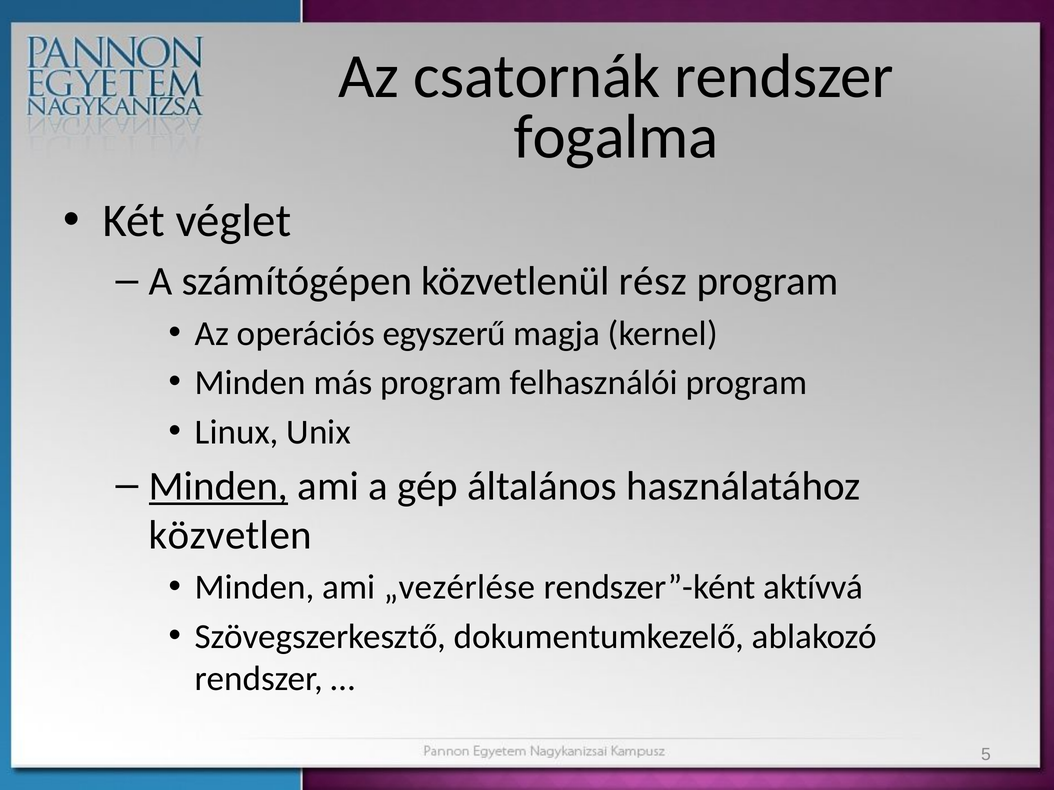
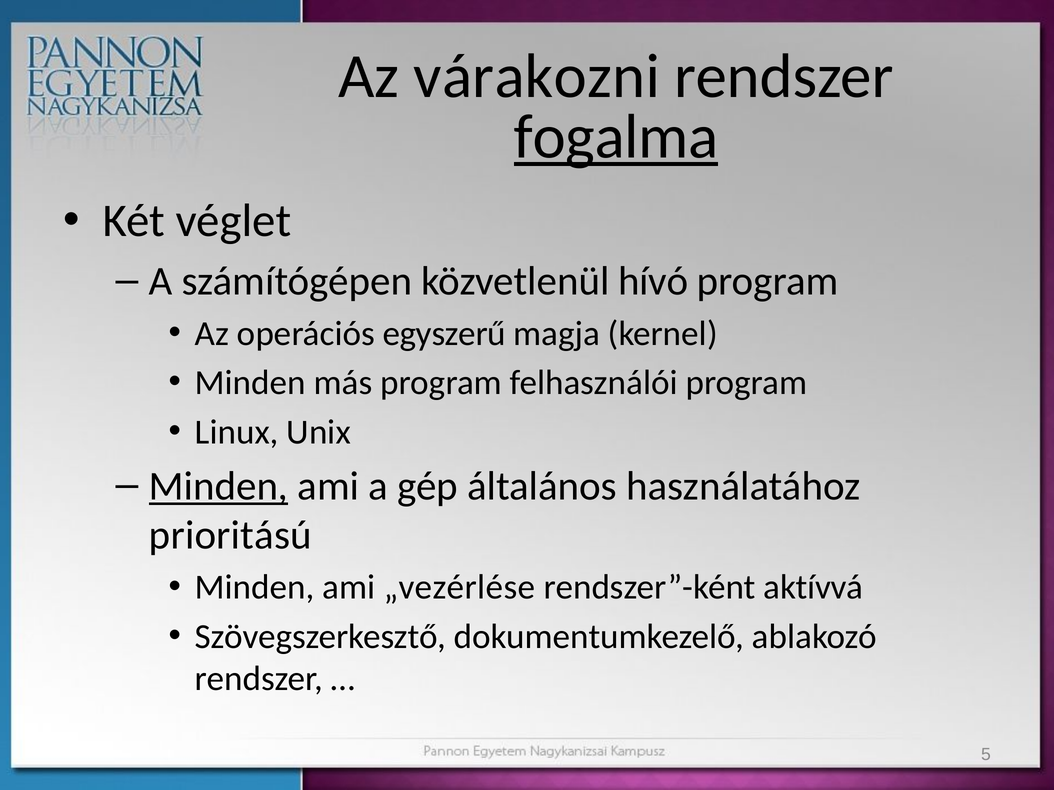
csatornák: csatornák -> várakozni
fogalma underline: none -> present
rész: rész -> hívó
közvetlen: közvetlen -> prioritású
